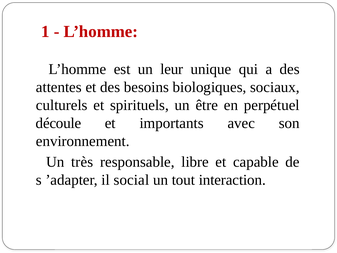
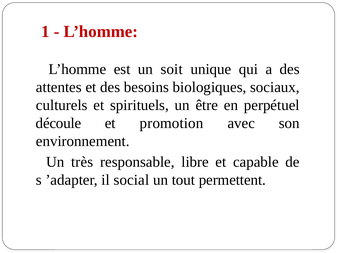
leur: leur -> soit
importants: importants -> promotion
interaction: interaction -> permettent
